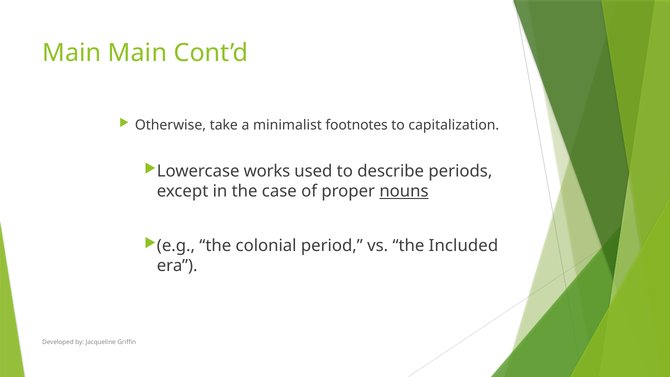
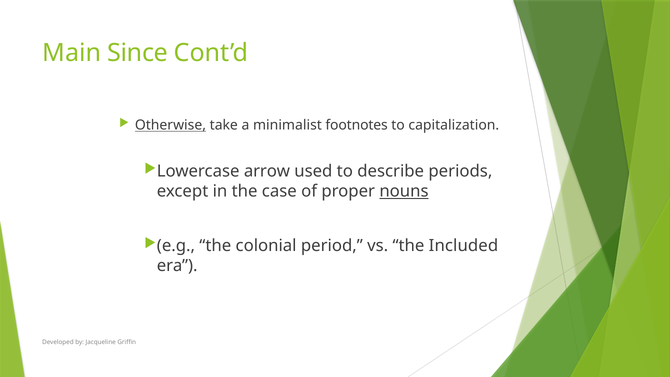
Main Main: Main -> Since
Otherwise underline: none -> present
works: works -> arrow
